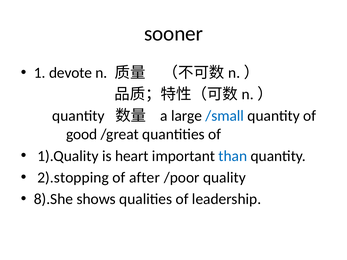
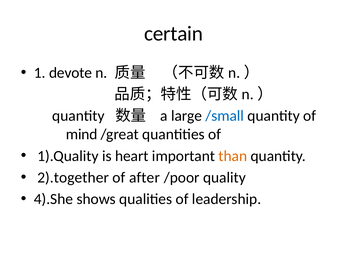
sooner: sooner -> certain
good: good -> mind
than colour: blue -> orange
2).stopping: 2).stopping -> 2).together
8).She: 8).She -> 4).She
